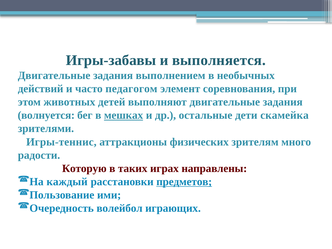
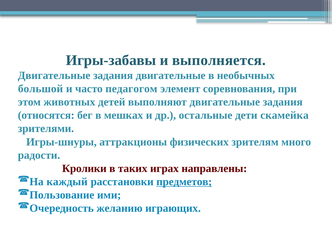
задания выполнением: выполнением -> двигательные
действий: действий -> большой
волнуется: волнуется -> относятся
мешках underline: present -> none
Игры-теннис: Игры-теннис -> Игры-шнуры
Которую: Которую -> Кролики
волейбол: волейбол -> желанию
